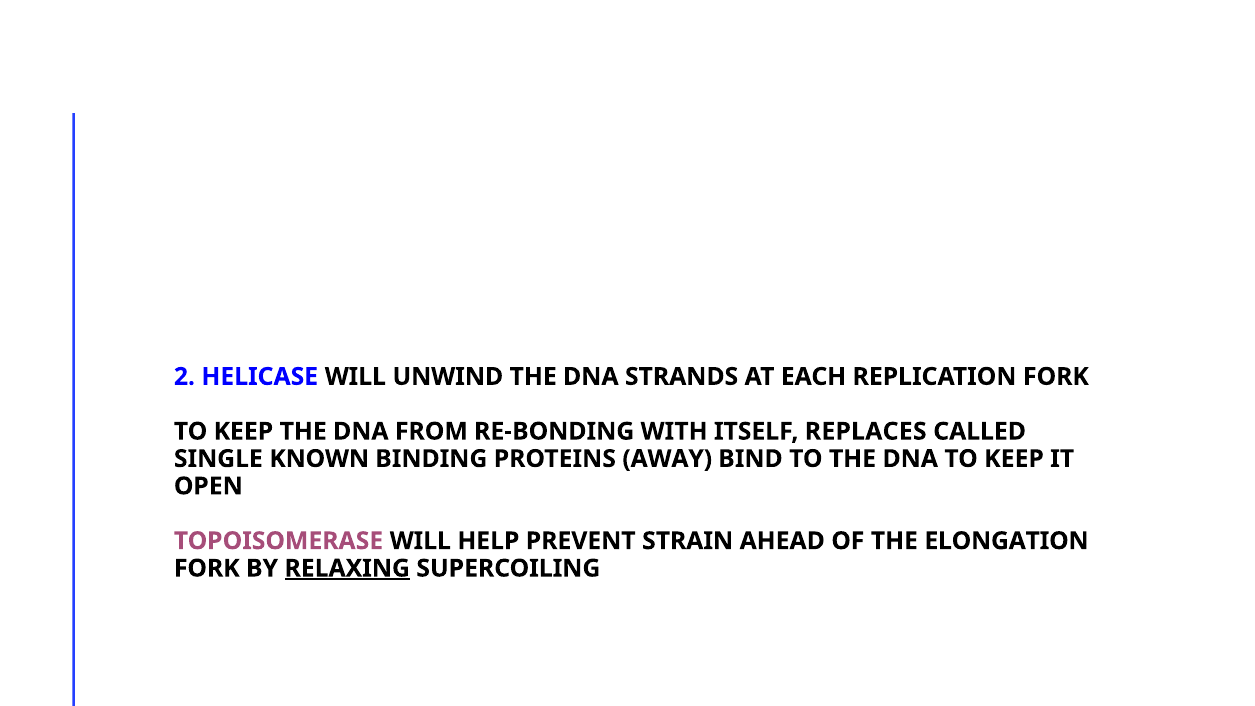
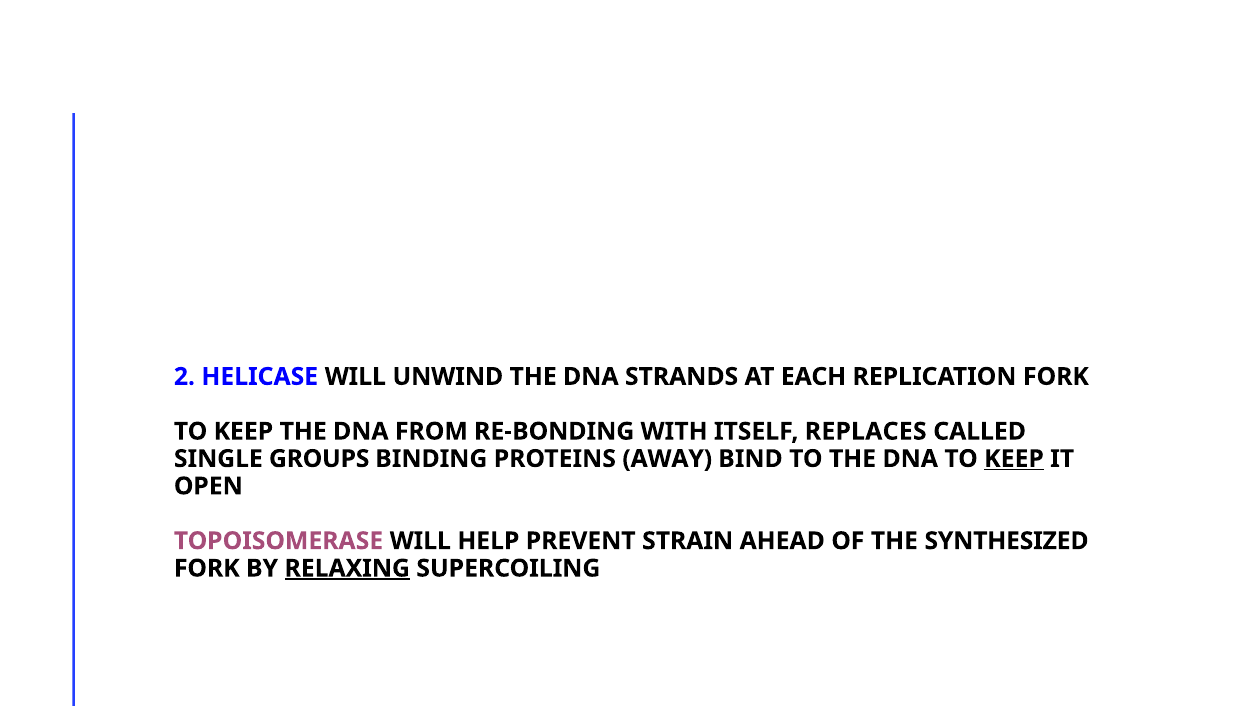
KNOWN: KNOWN -> GROUPS
KEEP at (1014, 459) underline: none -> present
ELONGATION: ELONGATION -> SYNTHESIZED
